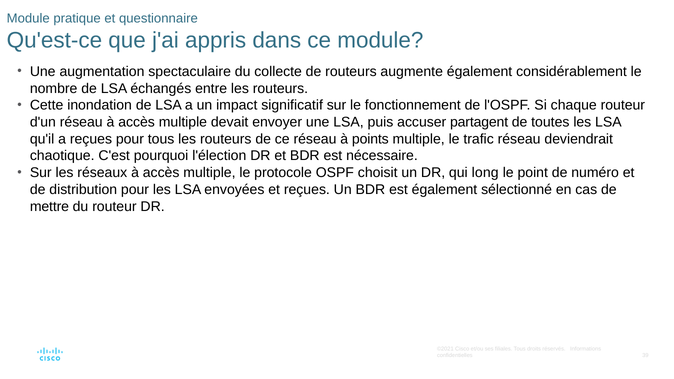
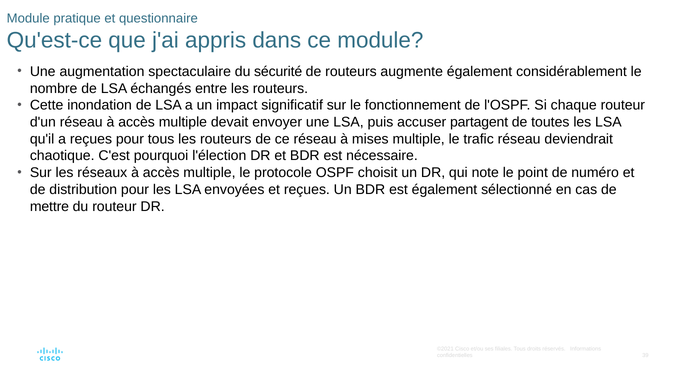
collecte: collecte -> sécurité
points: points -> mises
long: long -> note
